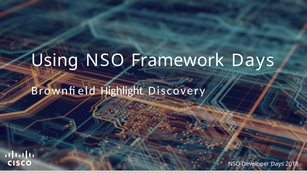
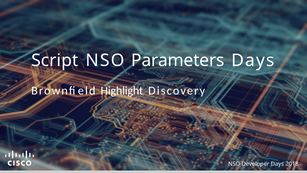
Using: Using -> Script
Framework: Framework -> Parameters
